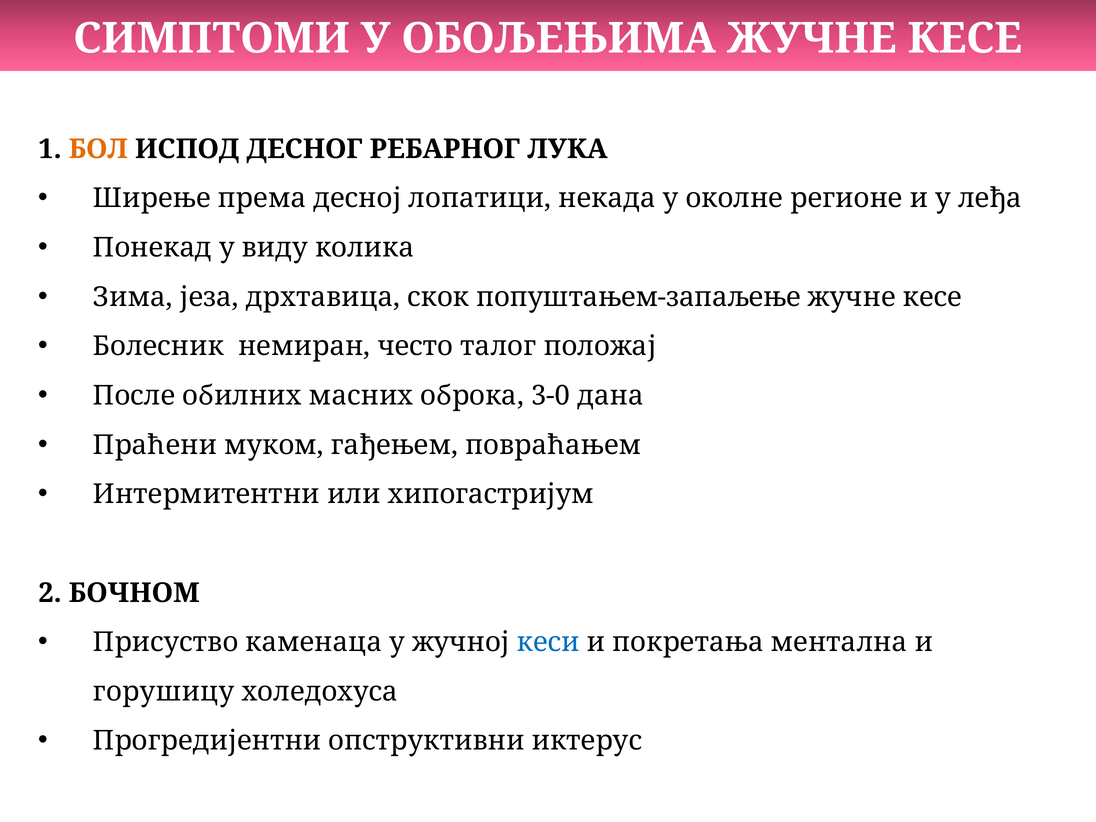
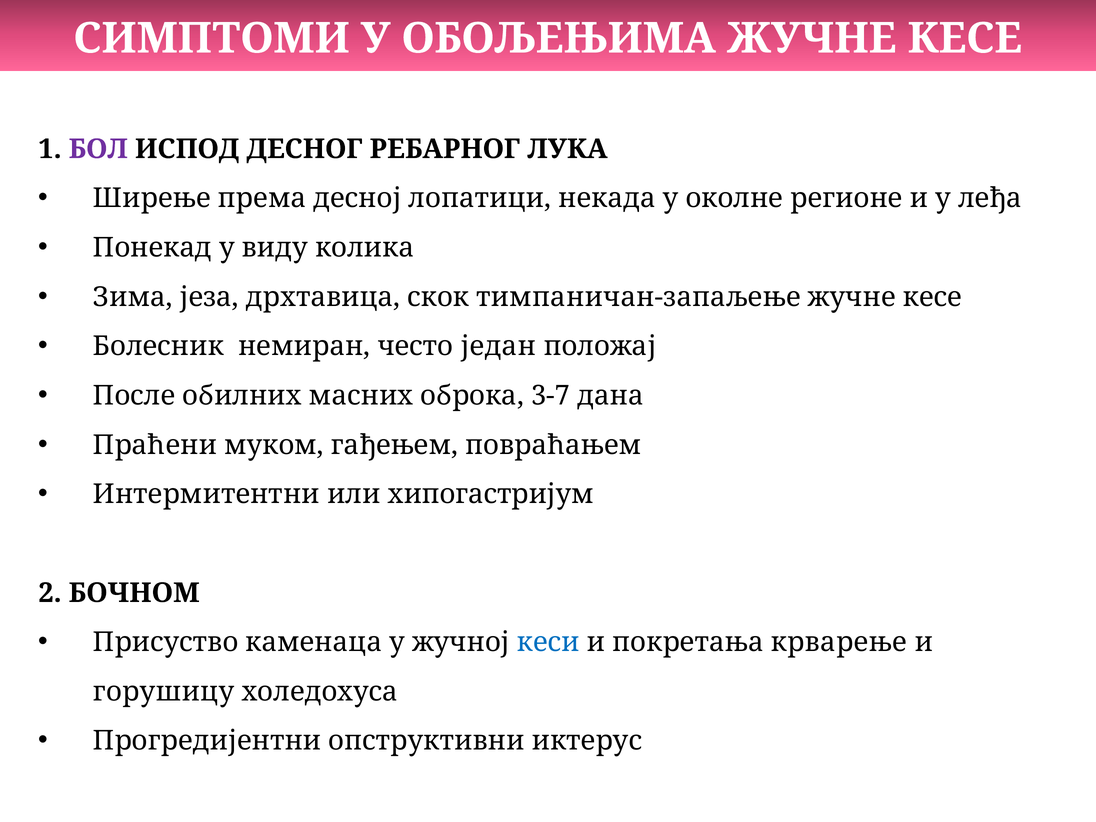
БОЛ colour: orange -> purple
попуштањем-запаљење: попуштањем-запаљење -> тимпаничан-запаљење
талог: талог -> један
3-0: 3-0 -> 3-7
ментална: ментална -> крварење
